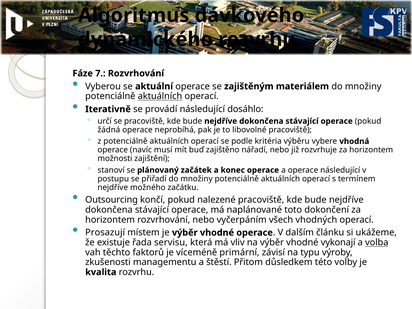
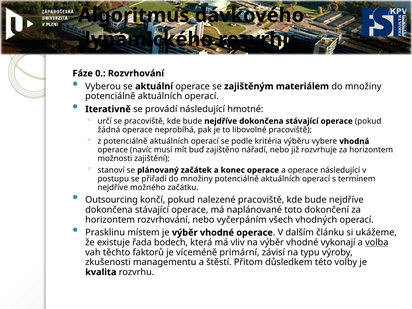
7: 7 -> 0
aktuálních at (160, 96) underline: present -> none
dosáhlo: dosáhlo -> hmotné
Prosazují: Prosazují -> Prasklinu
servisu: servisu -> bodech
